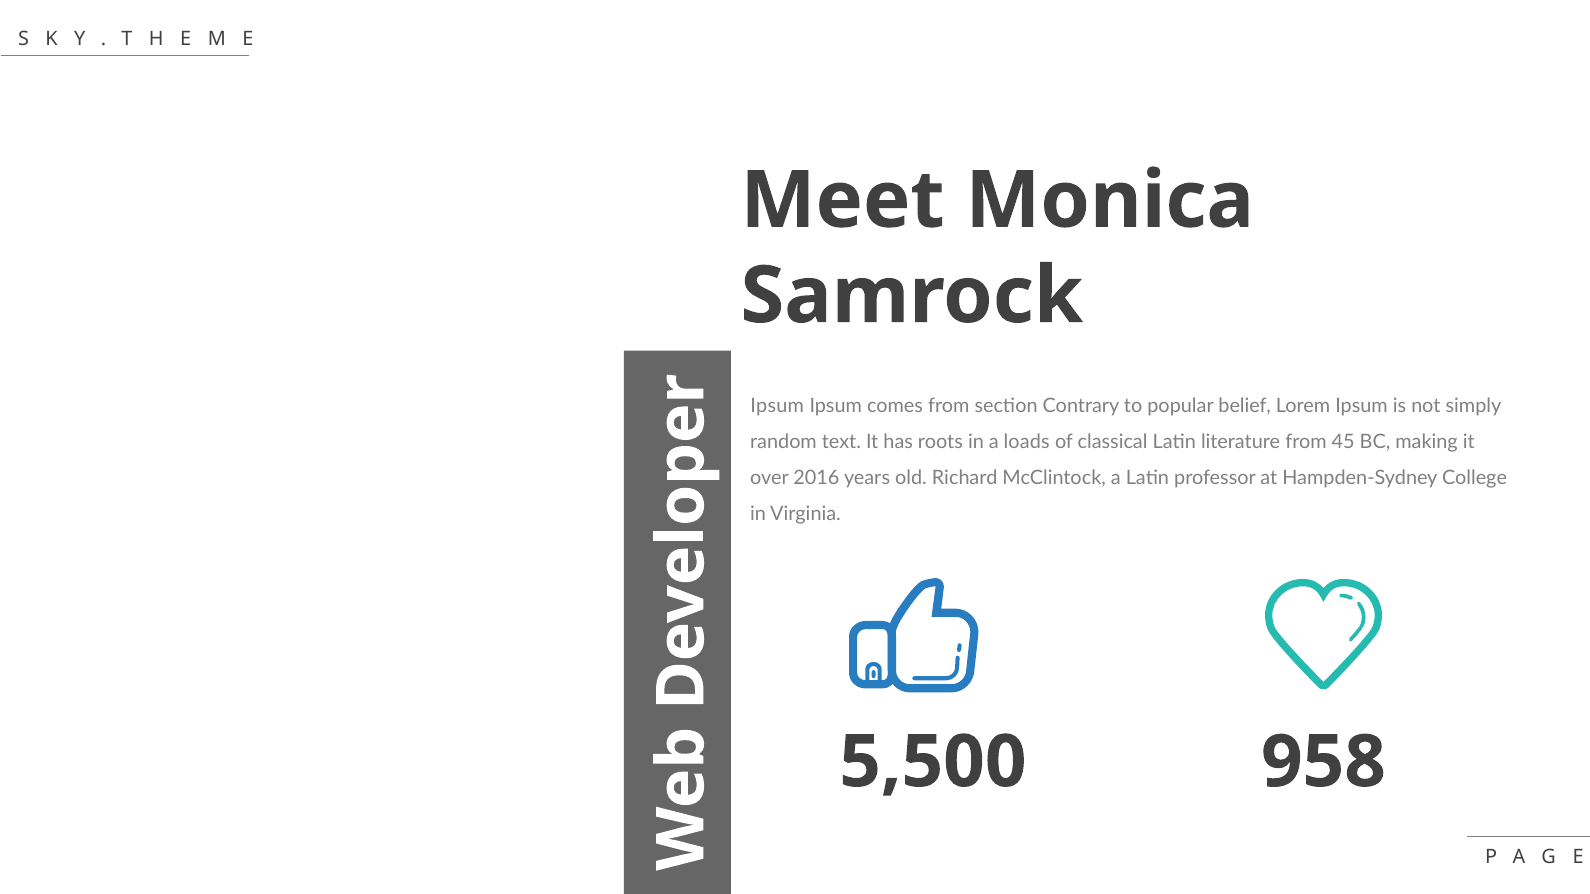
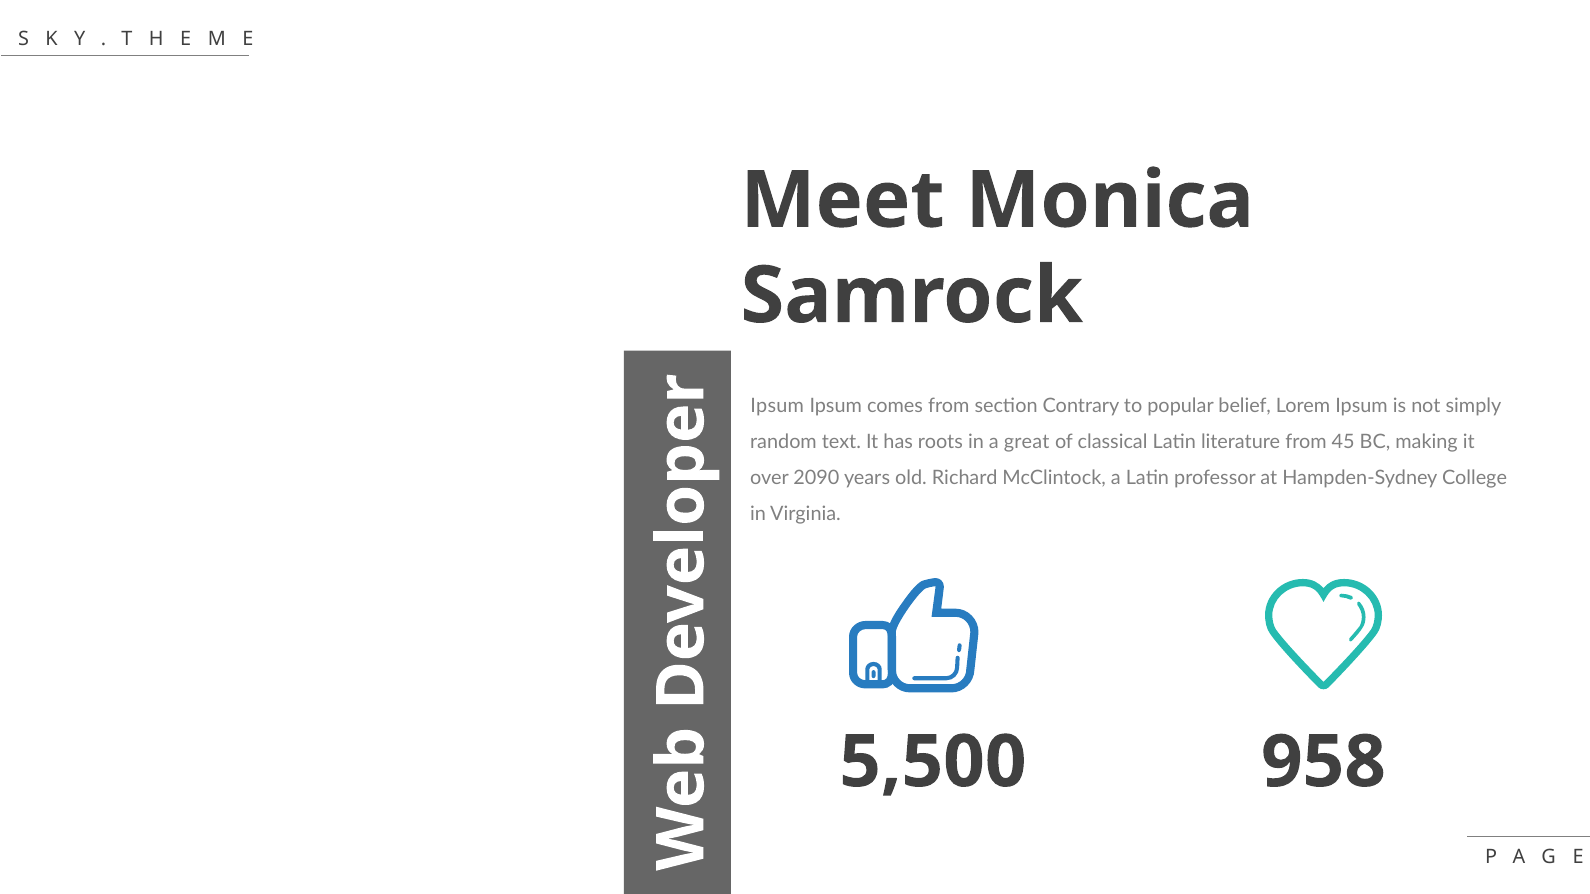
loads: loads -> great
2016: 2016 -> 2090
